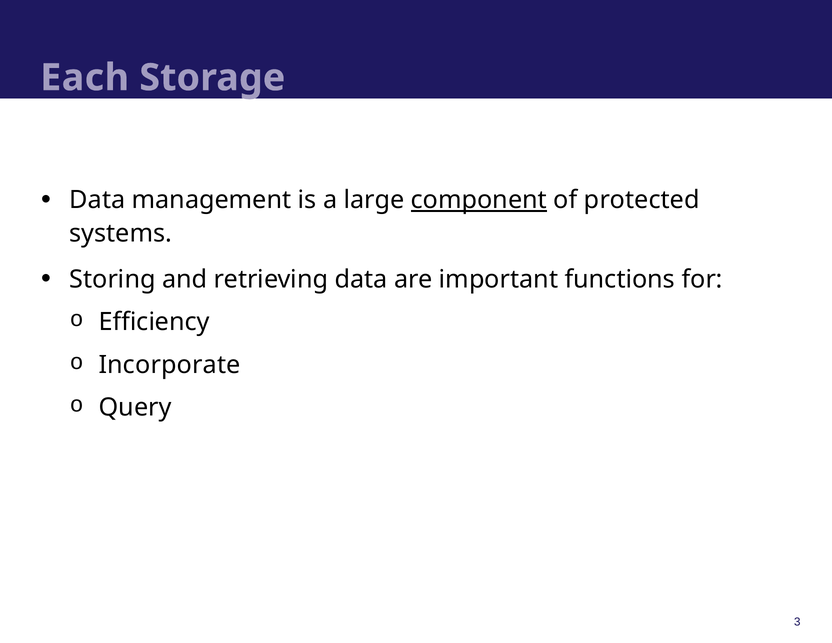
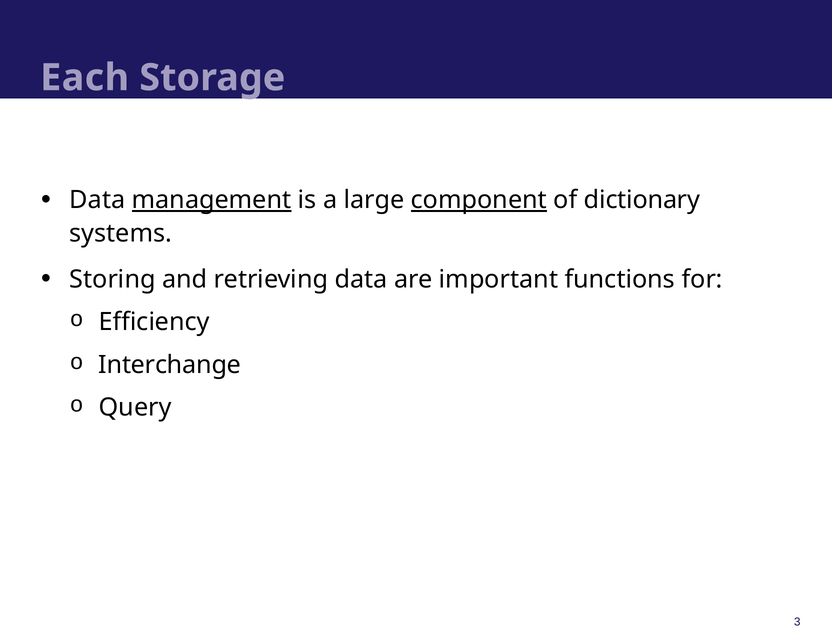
management underline: none -> present
protected: protected -> dictionary
Incorporate: Incorporate -> Interchange
